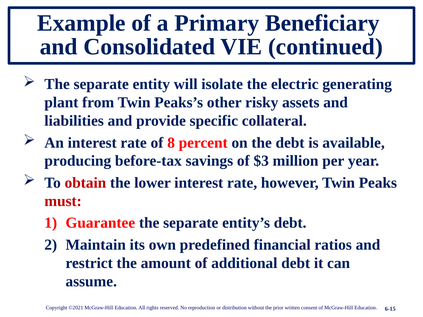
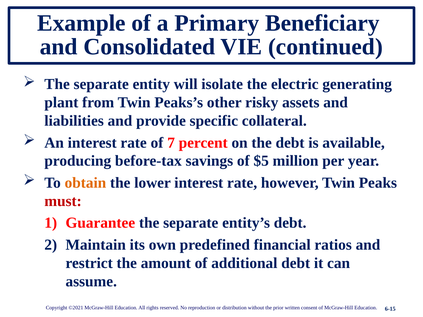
8: 8 -> 7
$3: $3 -> $5
obtain colour: red -> orange
